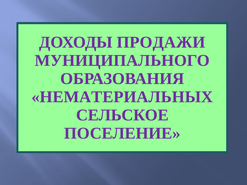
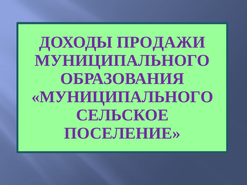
НЕМАТЕРИАЛЬНЫХ at (122, 97): НЕМАТЕРИАЛЬНЫХ -> МУНИЦИПАЛЬНОГО
